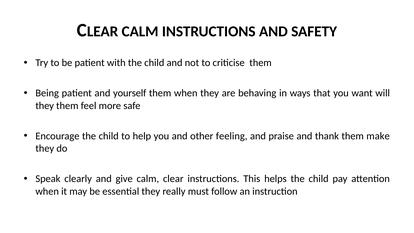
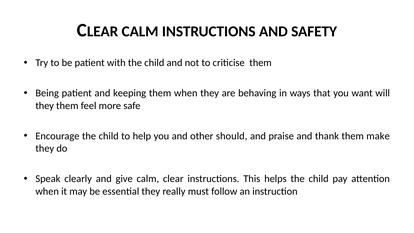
yourself: yourself -> keeping
feeling: feeling -> should
